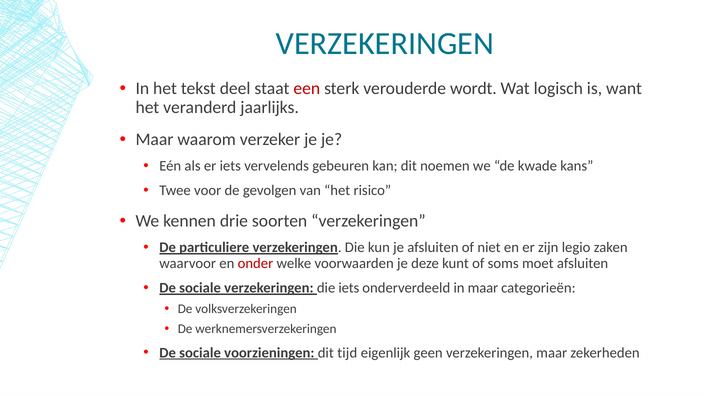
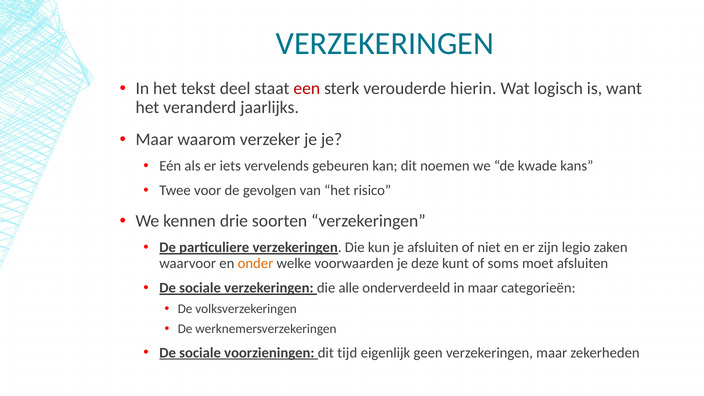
wordt: wordt -> hierin
onder colour: red -> orange
die iets: iets -> alle
